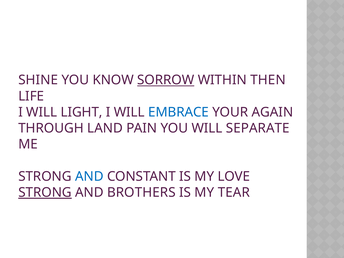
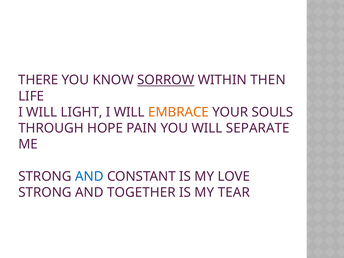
SHINE: SHINE -> THERE
EMBRACE colour: blue -> orange
AGAIN: AGAIN -> SOULS
LAND: LAND -> HOPE
STRONG at (45, 192) underline: present -> none
BROTHERS: BROTHERS -> TOGETHER
